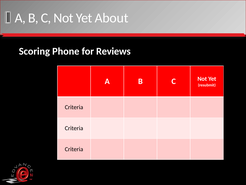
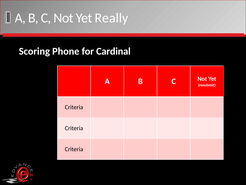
About: About -> Really
Reviews: Reviews -> Cardinal
